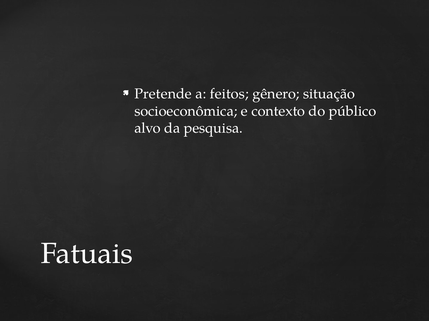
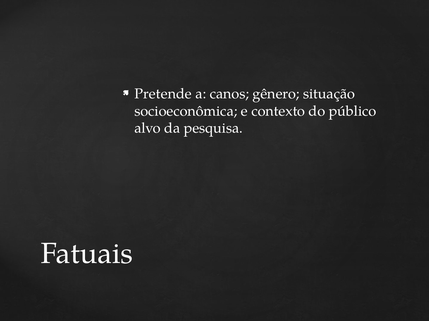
feitos: feitos -> canos
